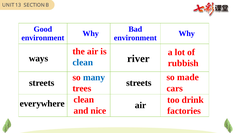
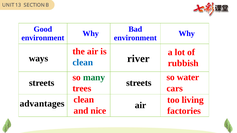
made: made -> water
many colour: blue -> green
drink: drink -> living
everywhere: everywhere -> advantages
